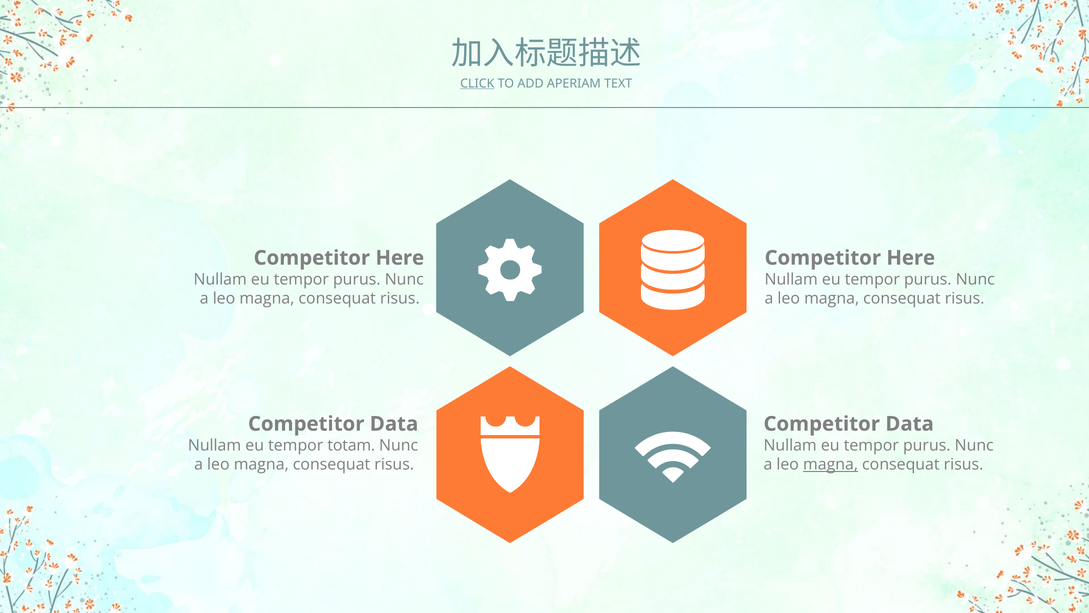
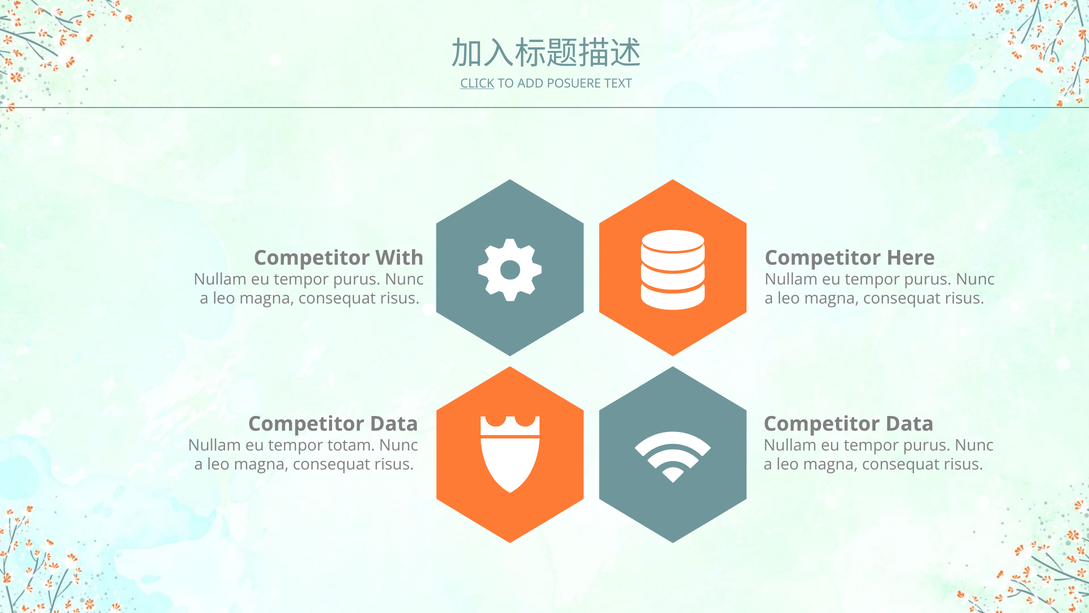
APERIAM: APERIAM -> POSUERE
Here at (400, 258): Here -> With
magna at (831, 464) underline: present -> none
